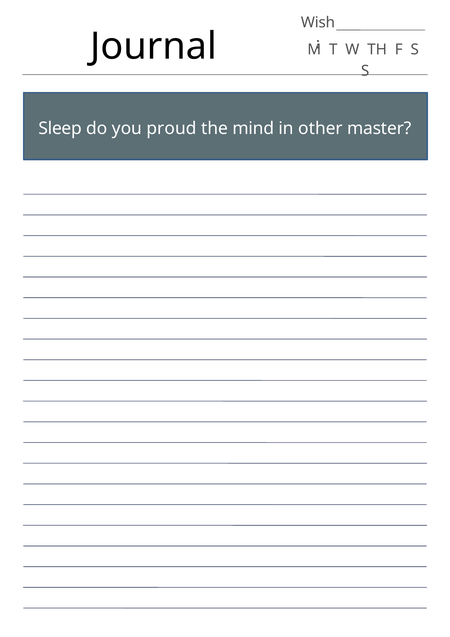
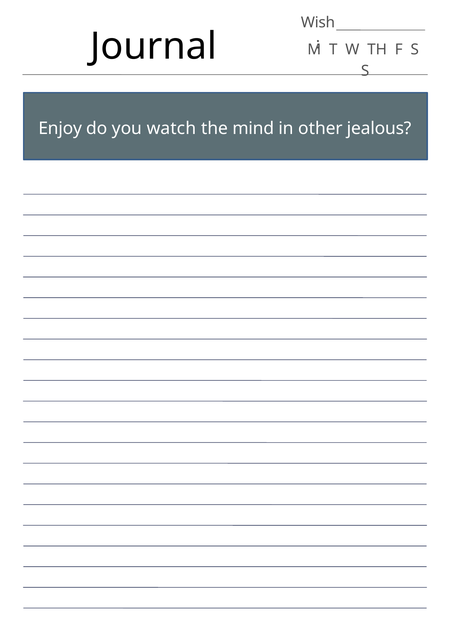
Sleep: Sleep -> Enjoy
proud: proud -> watch
master: master -> jealous
